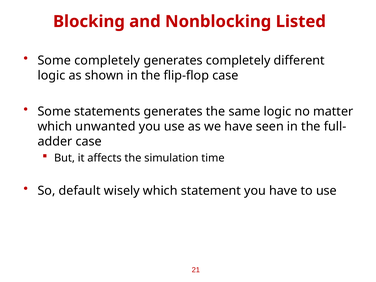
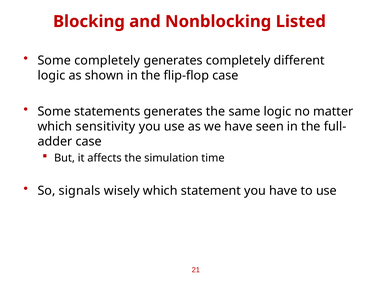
unwanted: unwanted -> sensitivity
default: default -> signals
